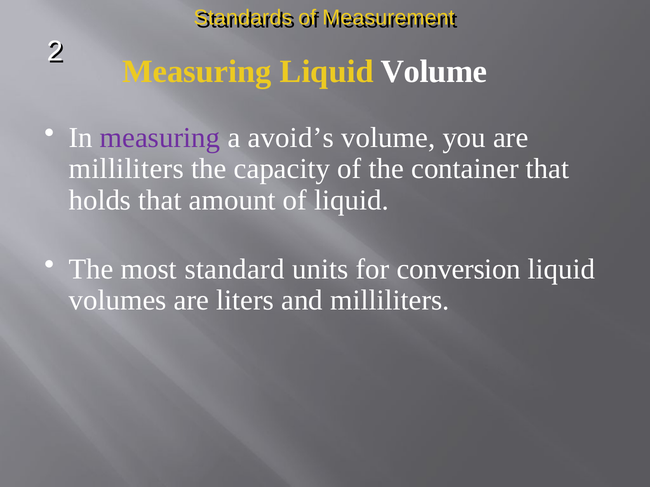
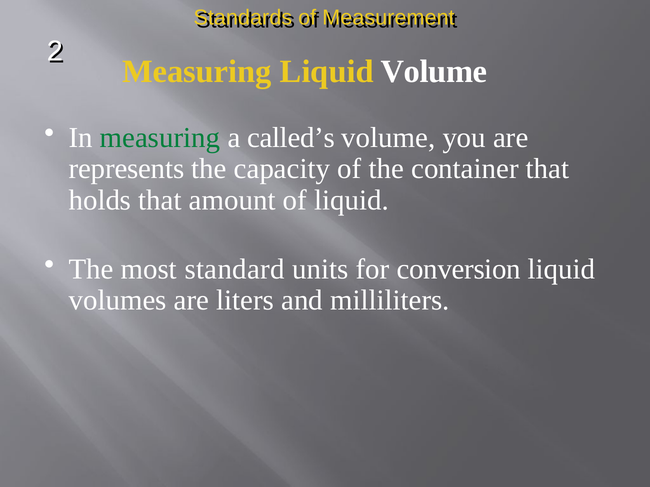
measuring at (160, 138) colour: purple -> green
avoid’s: avoid’s -> called’s
milliliters at (126, 169): milliliters -> represents
